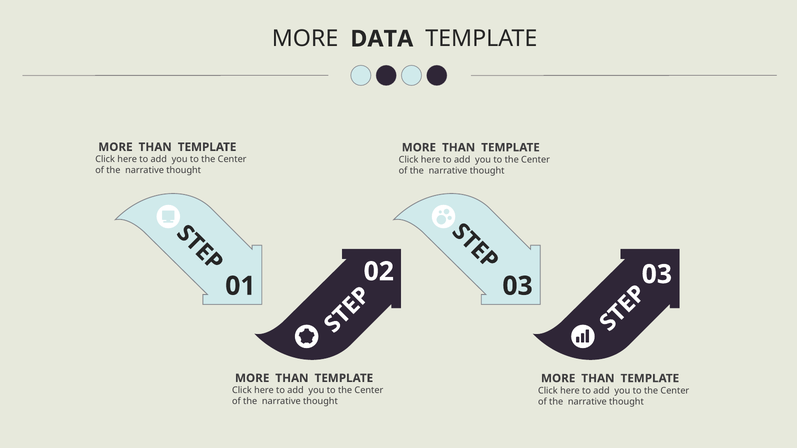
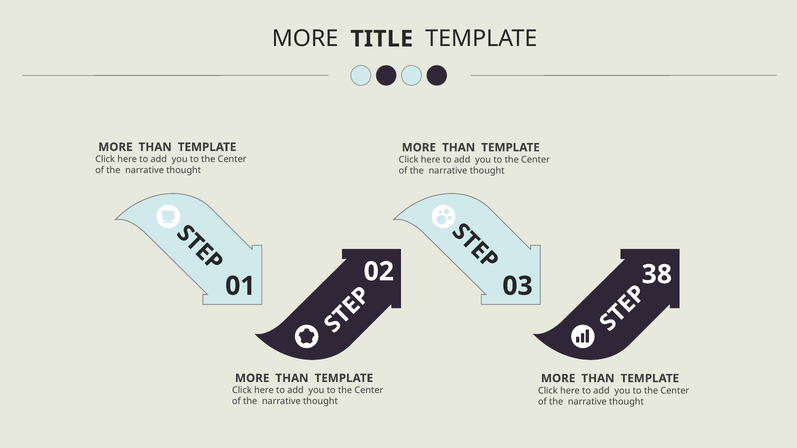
DATA: DATA -> TITLE
03 03: 03 -> 38
